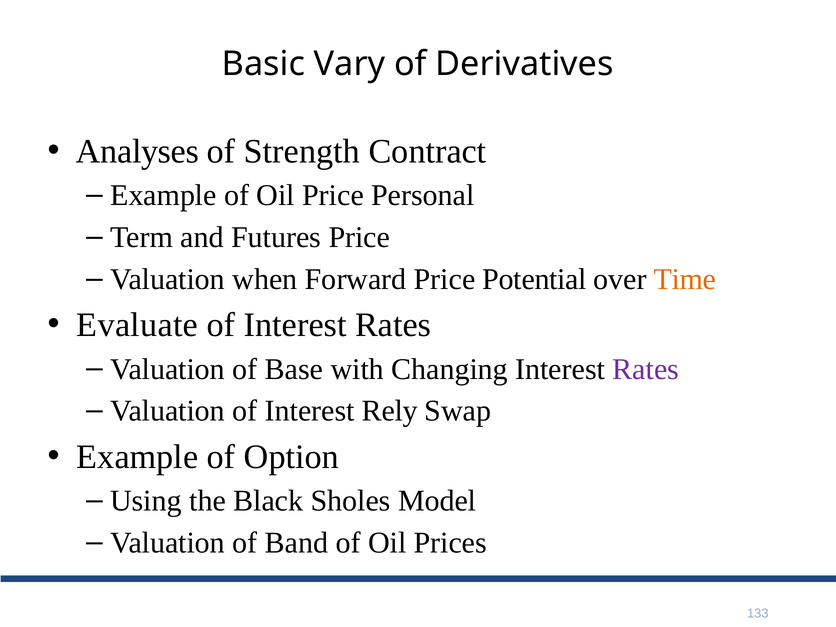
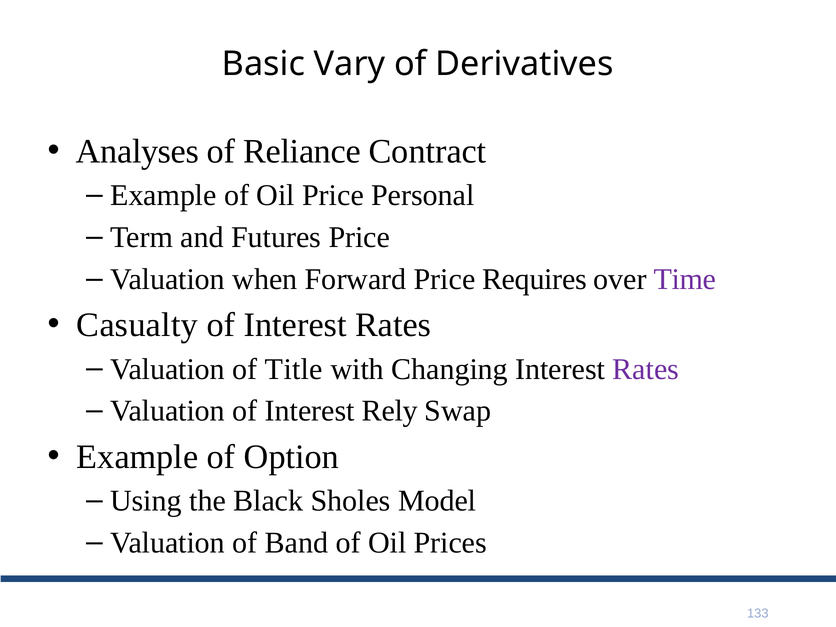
Strength: Strength -> Reliance
Potential: Potential -> Requires
Time colour: orange -> purple
Evaluate: Evaluate -> Casualty
Base: Base -> Title
